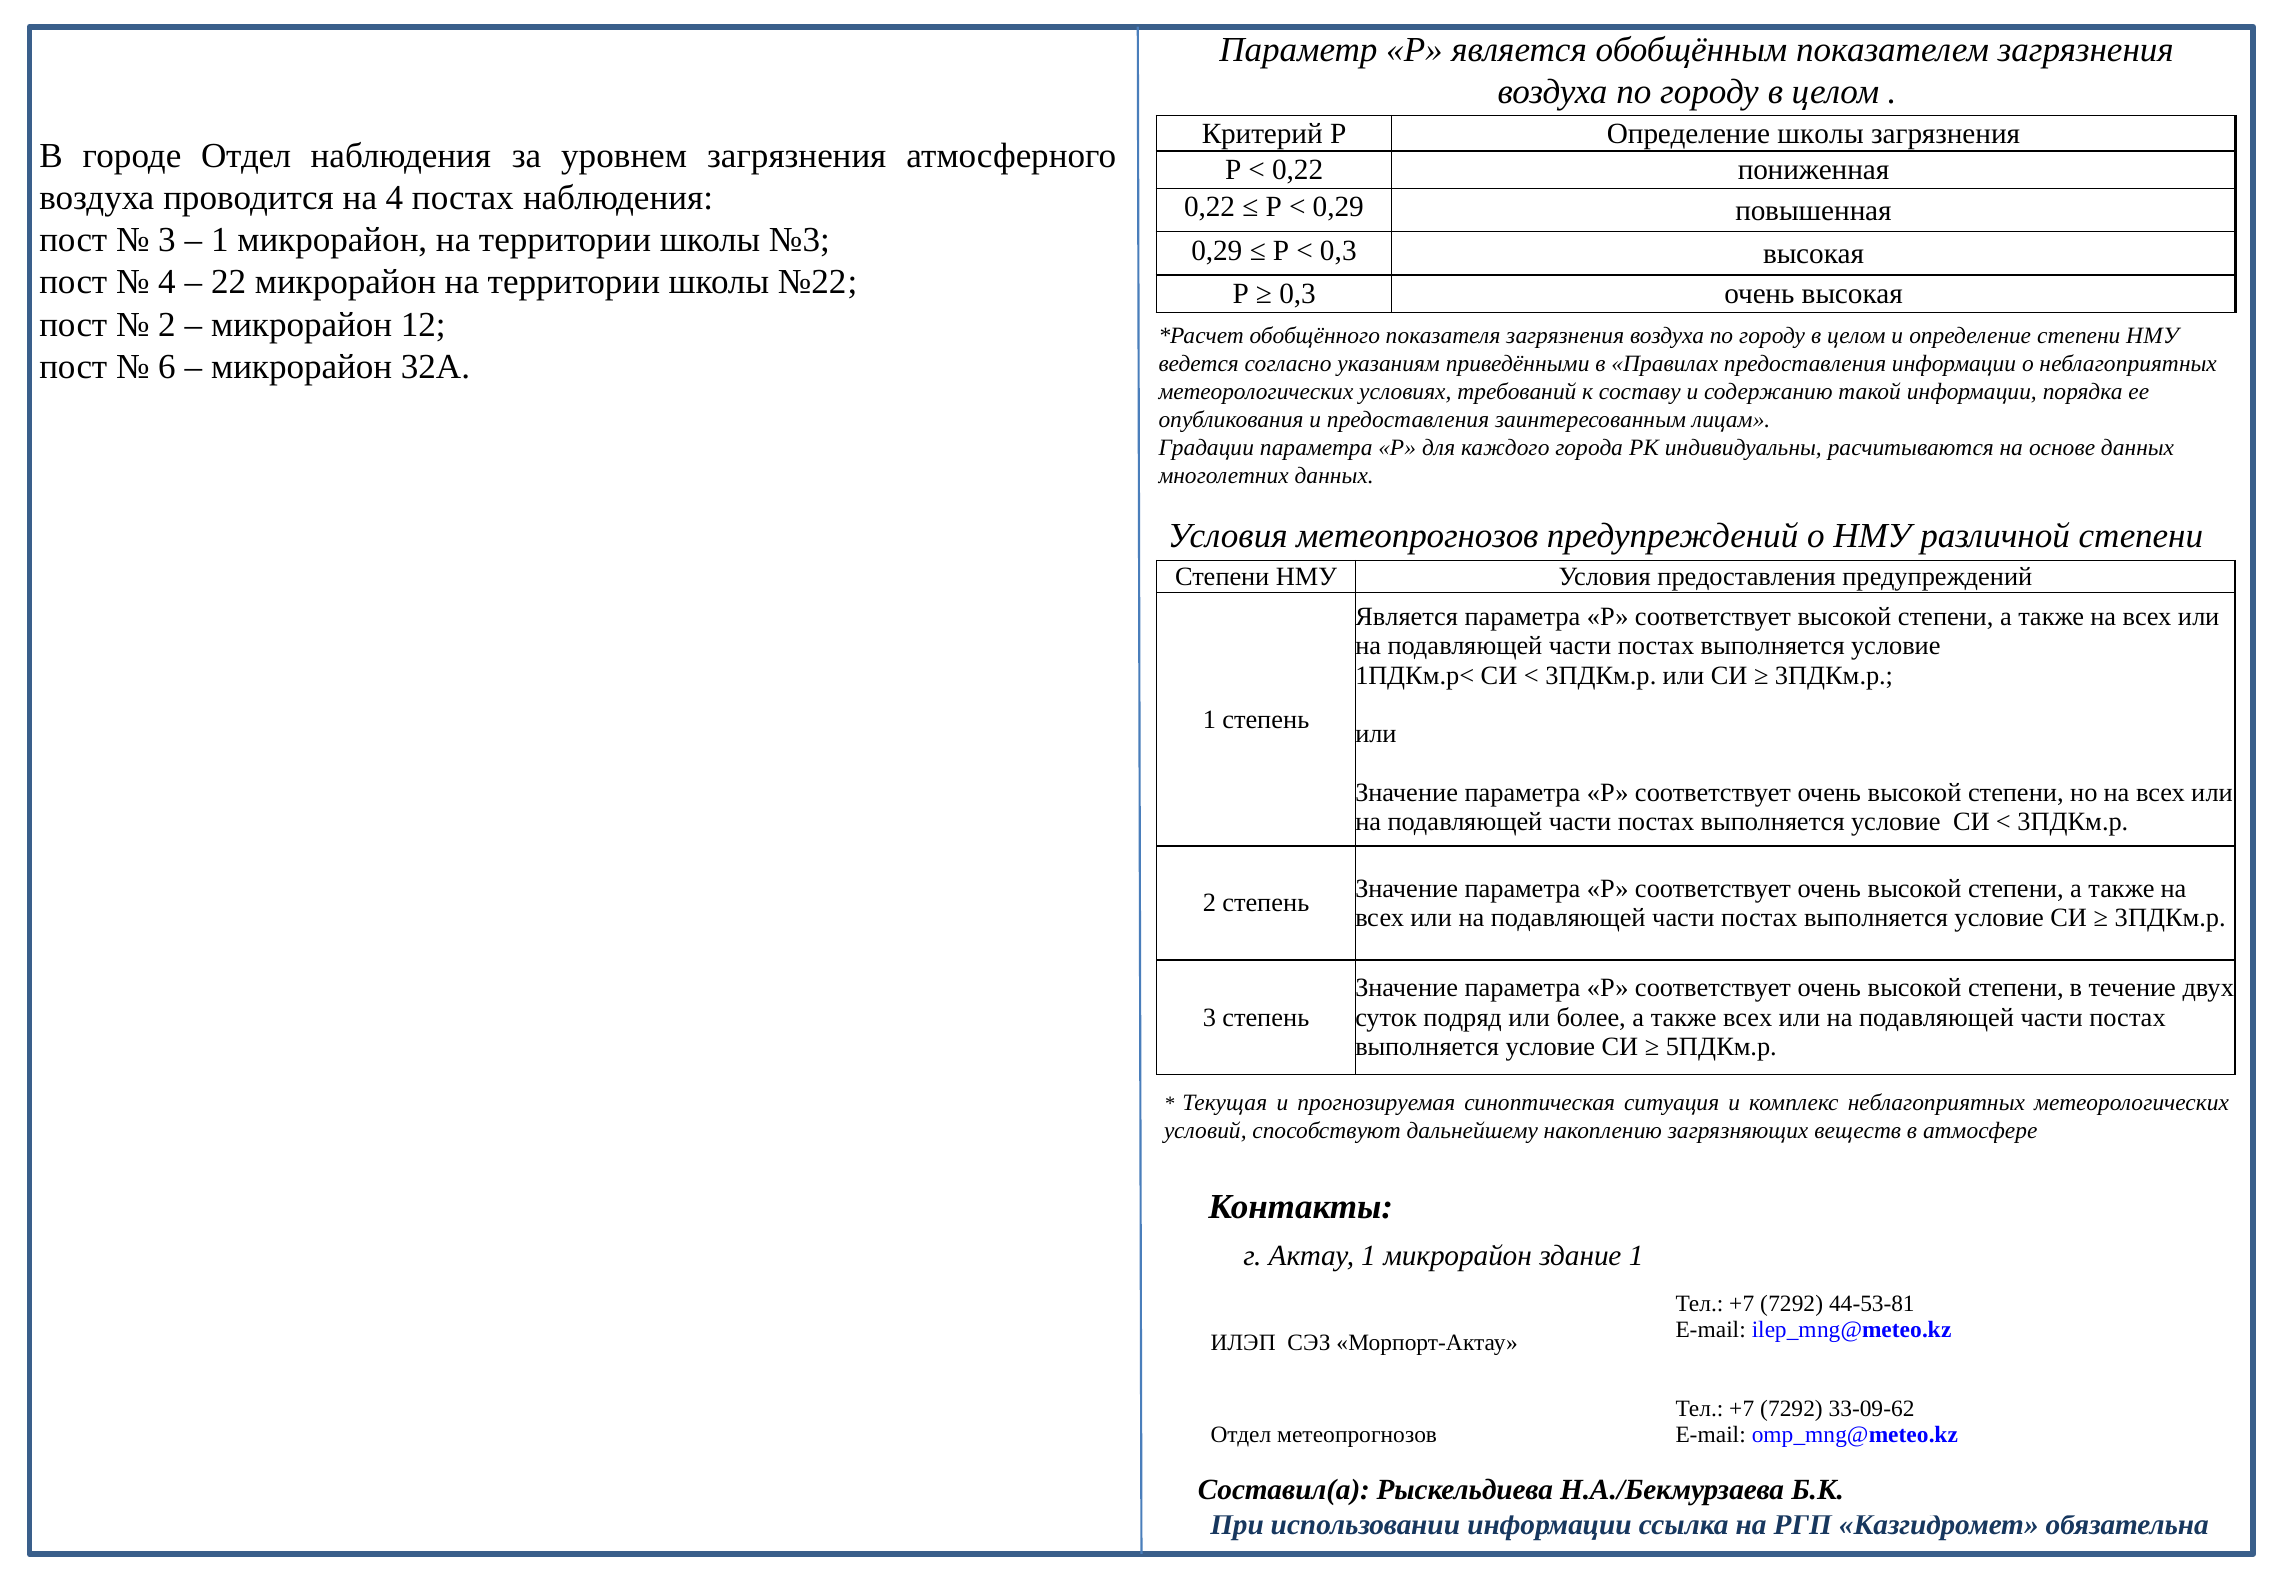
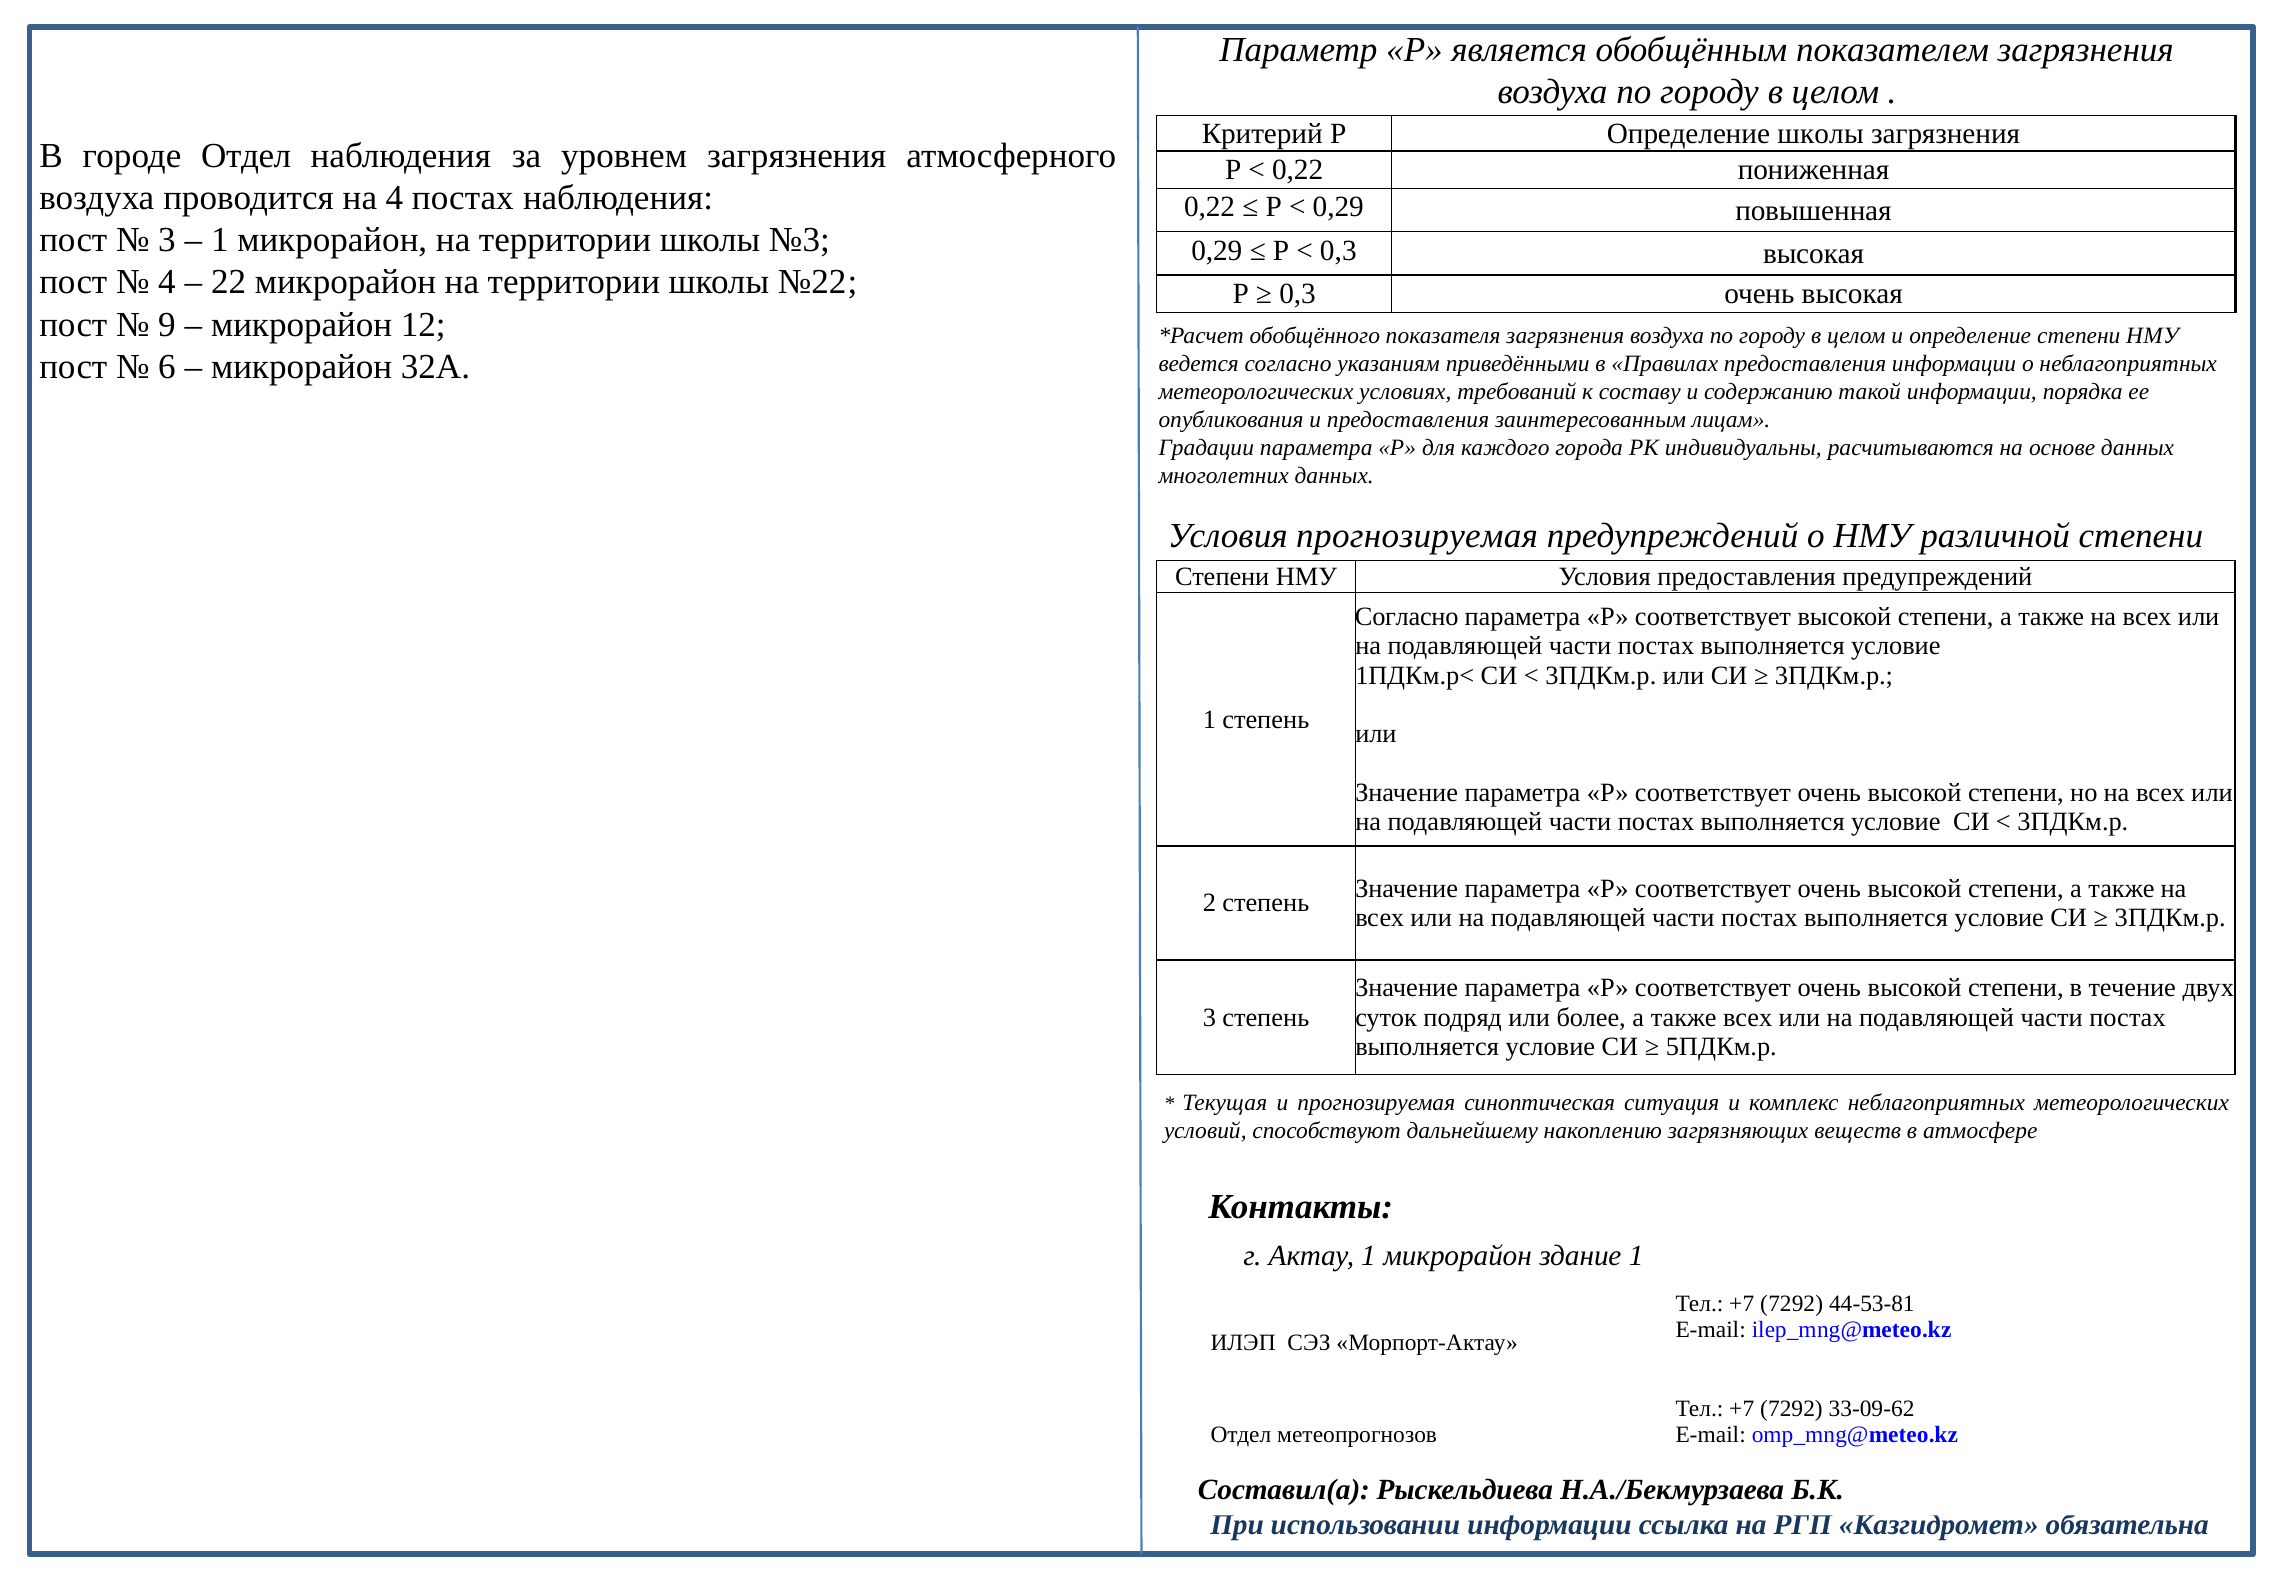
2 at (167, 324): 2 -> 9
Условия метеопрогнозов: метеопрогнозов -> прогнозируемая
Является at (1407, 617): Является -> Согласно
